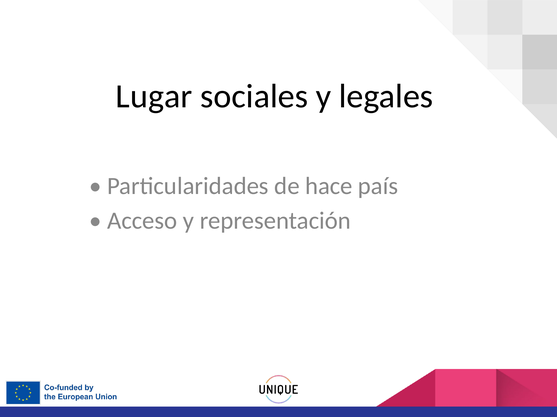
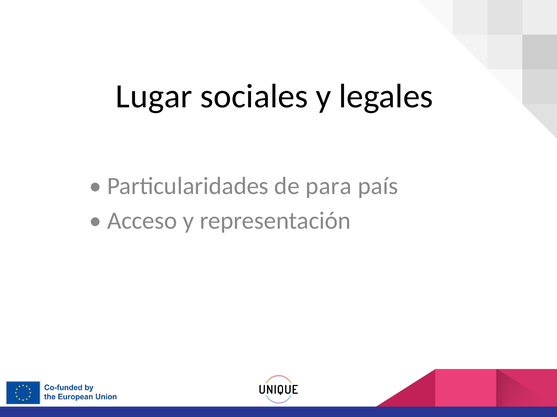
hace: hace -> para
